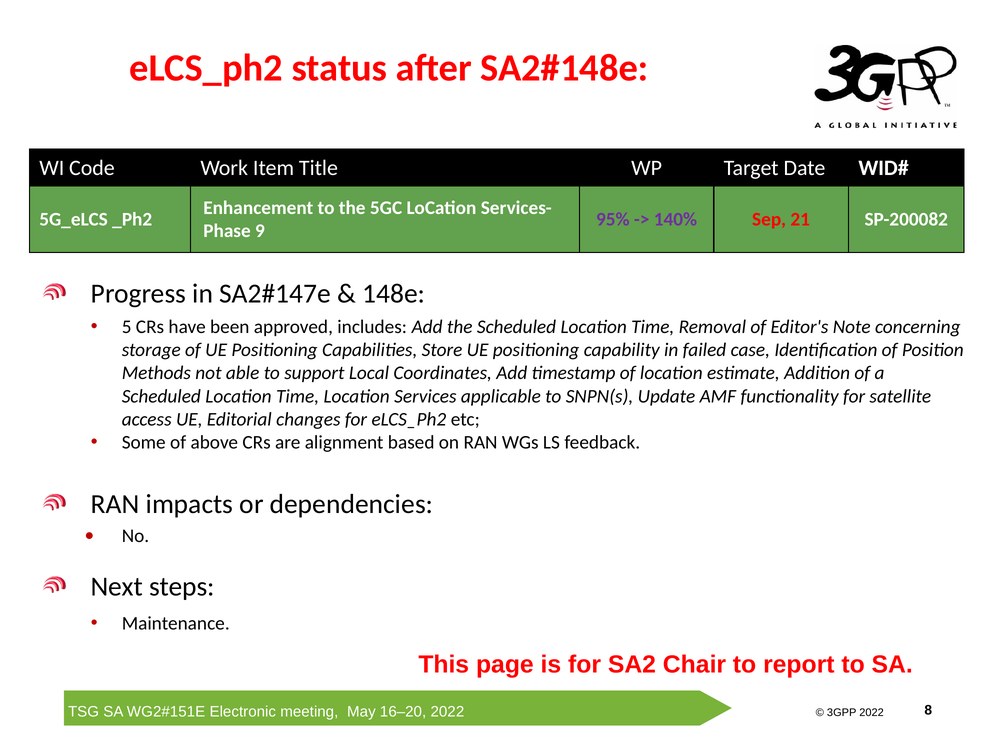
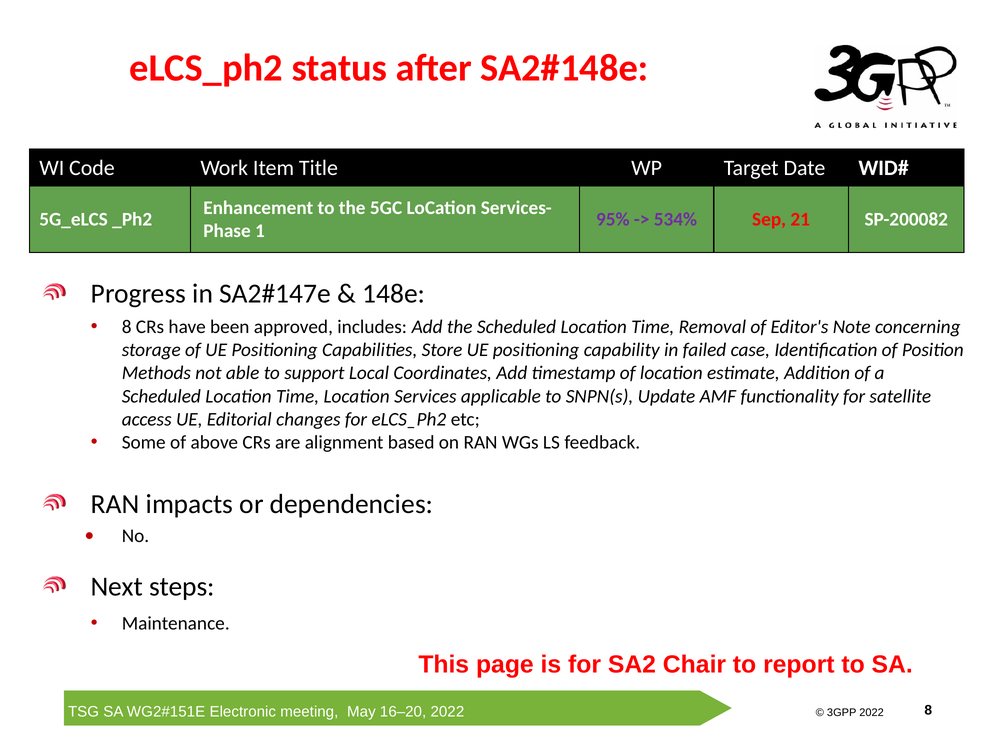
140%: 140% -> 534%
9: 9 -> 1
5 at (127, 327): 5 -> 8
